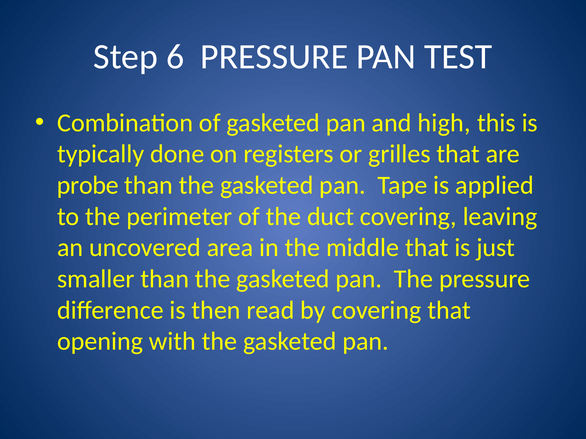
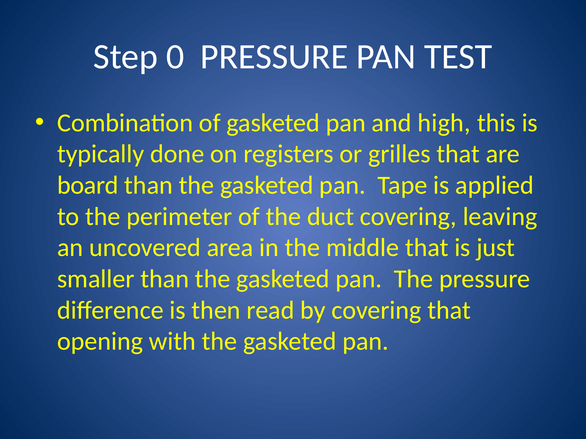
6: 6 -> 0
probe: probe -> board
